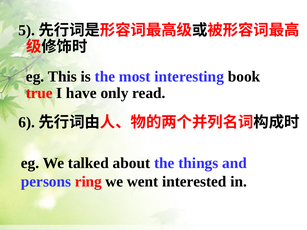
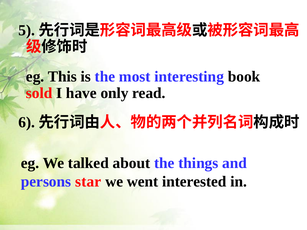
true: true -> sold
ring: ring -> star
